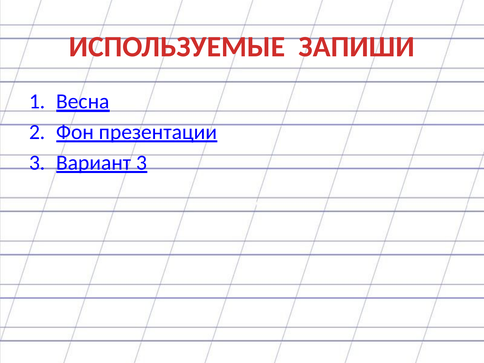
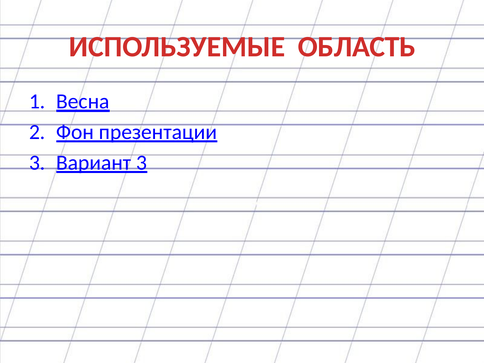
ЗАПИШИ: ЗАПИШИ -> ОБЛАСТЬ
